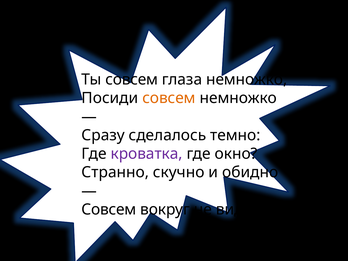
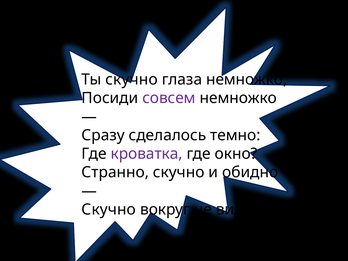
Ты совсем: совсем -> скучно
совсем at (169, 98) colour: orange -> purple
Совсем at (109, 209): Совсем -> Скучно
